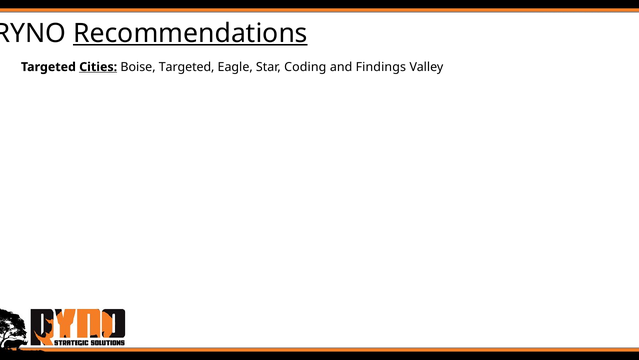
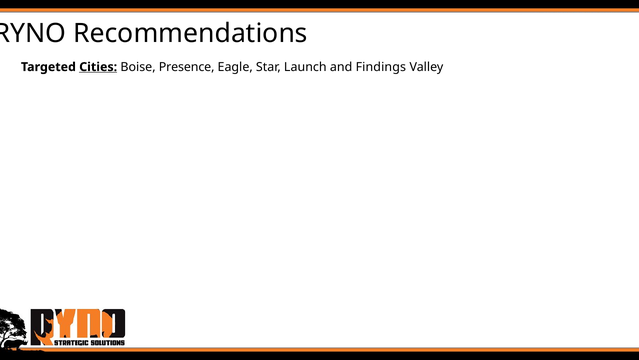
Recommendations underline: present -> none
Boise Targeted: Targeted -> Presence
Coding: Coding -> Launch
